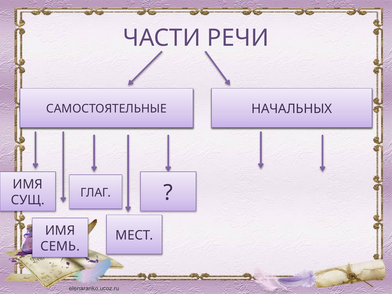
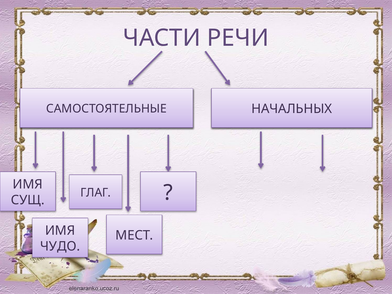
СЕМЬ: СЕМЬ -> ЧУДО
